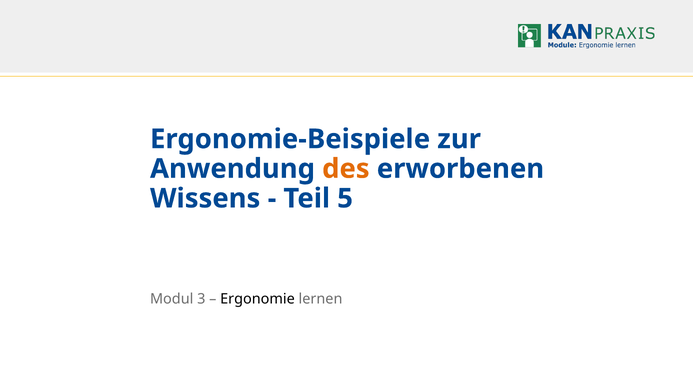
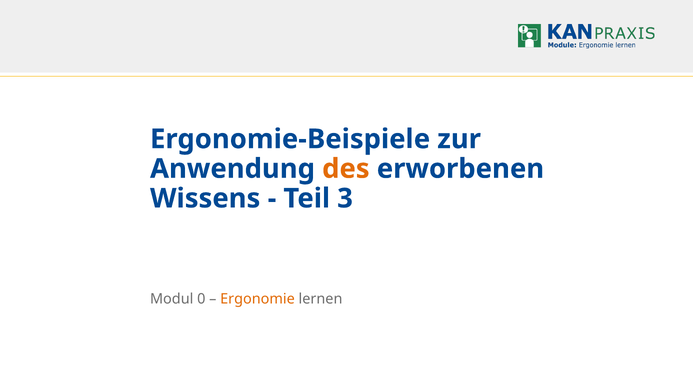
5: 5 -> 3
3: 3 -> 0
Ergonomie colour: black -> orange
